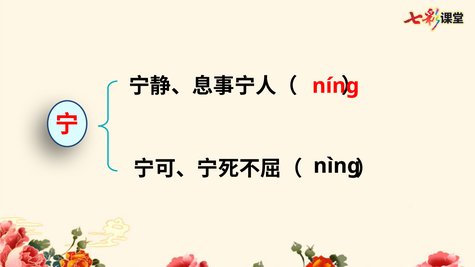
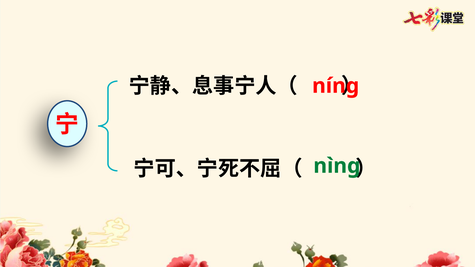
nìng colour: black -> green
